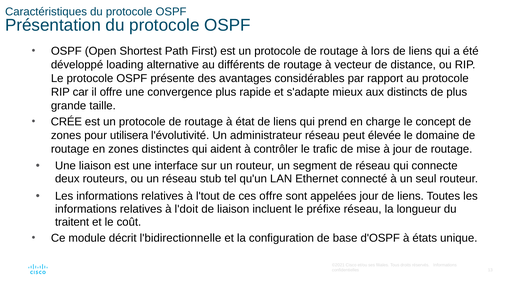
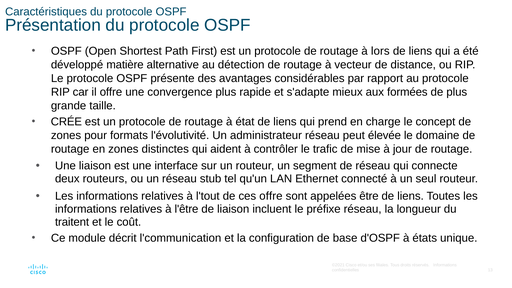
loading: loading -> matière
différents: différents -> détection
distincts: distincts -> formées
utilisera: utilisera -> formats
appelées jour: jour -> être
l'doit: l'doit -> l'être
l'bidirectionnelle: l'bidirectionnelle -> l'communication
